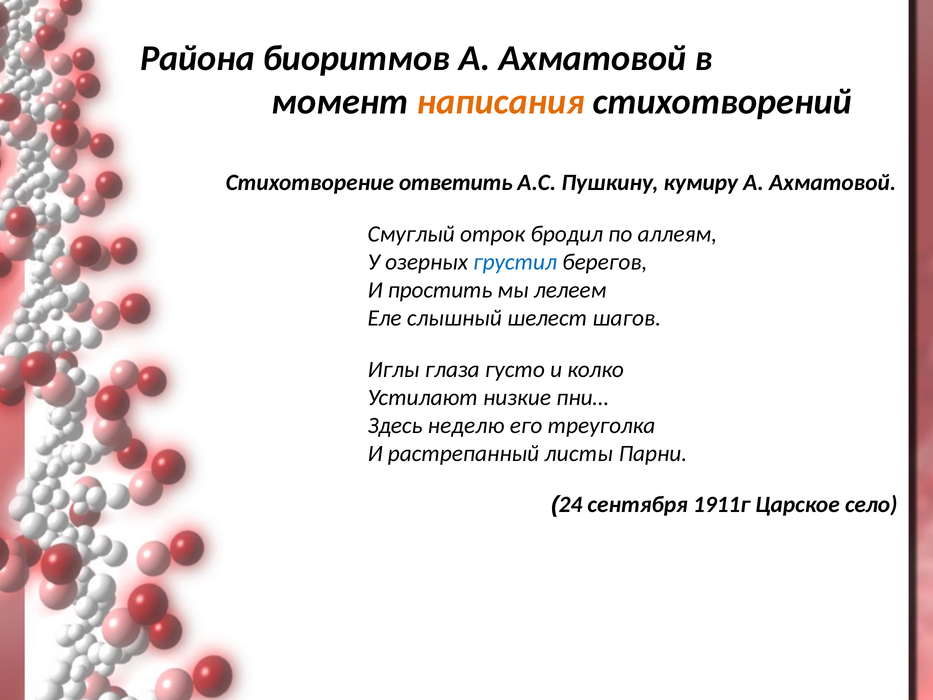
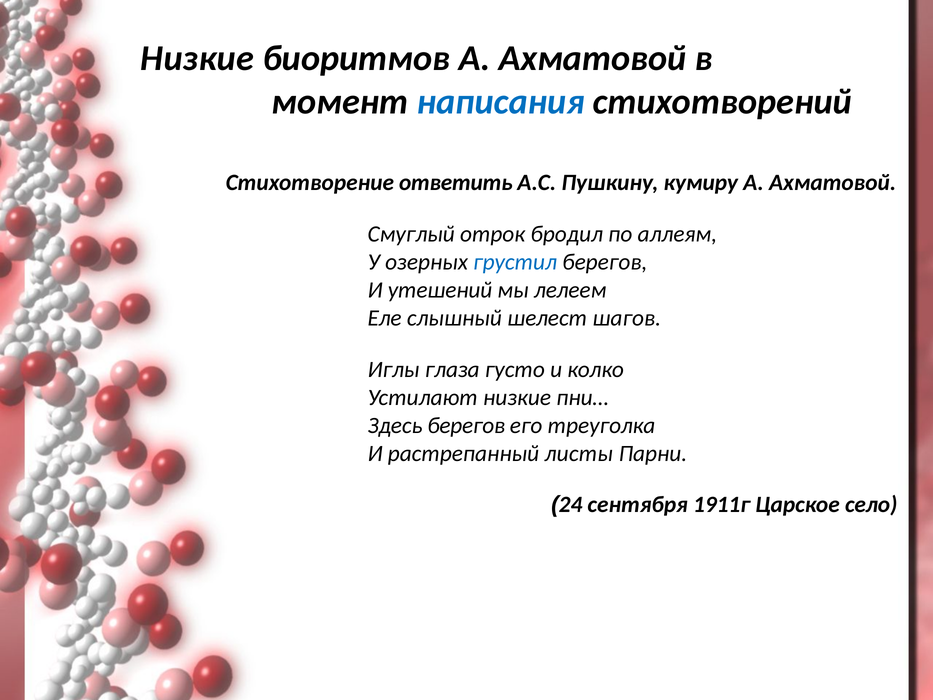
Района at (198, 58): Района -> Низкие
написания colour: orange -> blue
простить: простить -> утешений
Здесь неделю: неделю -> берегов
